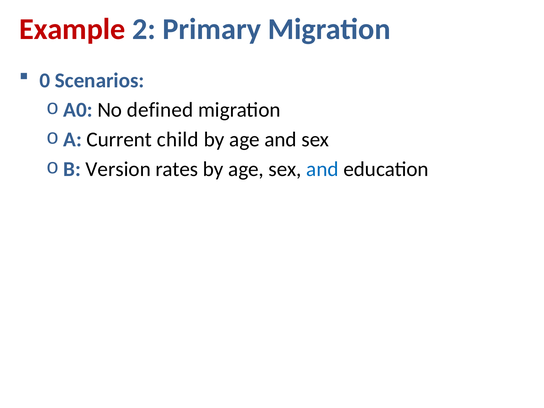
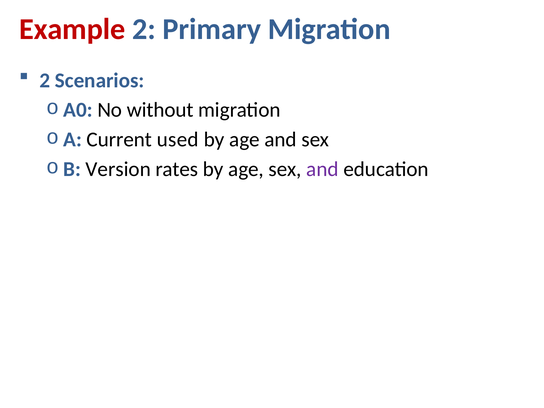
0 at (45, 80): 0 -> 2
defined: defined -> without
child: child -> used
and at (322, 169) colour: blue -> purple
